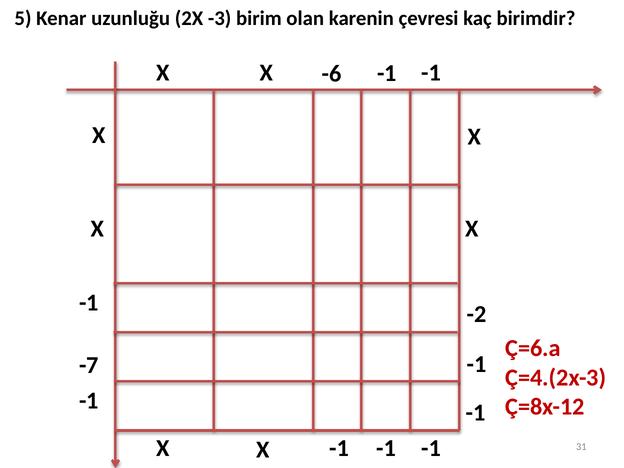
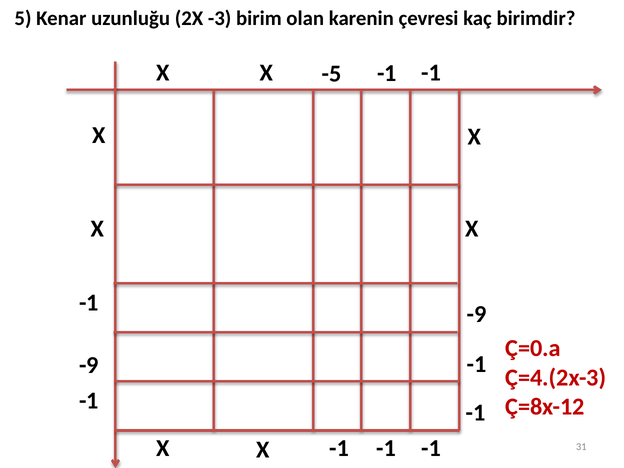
-6: -6 -> -5
-2 at (477, 314): -2 -> -9
Ç=6.a: Ç=6.a -> Ç=0.a
-7 at (89, 365): -7 -> -9
